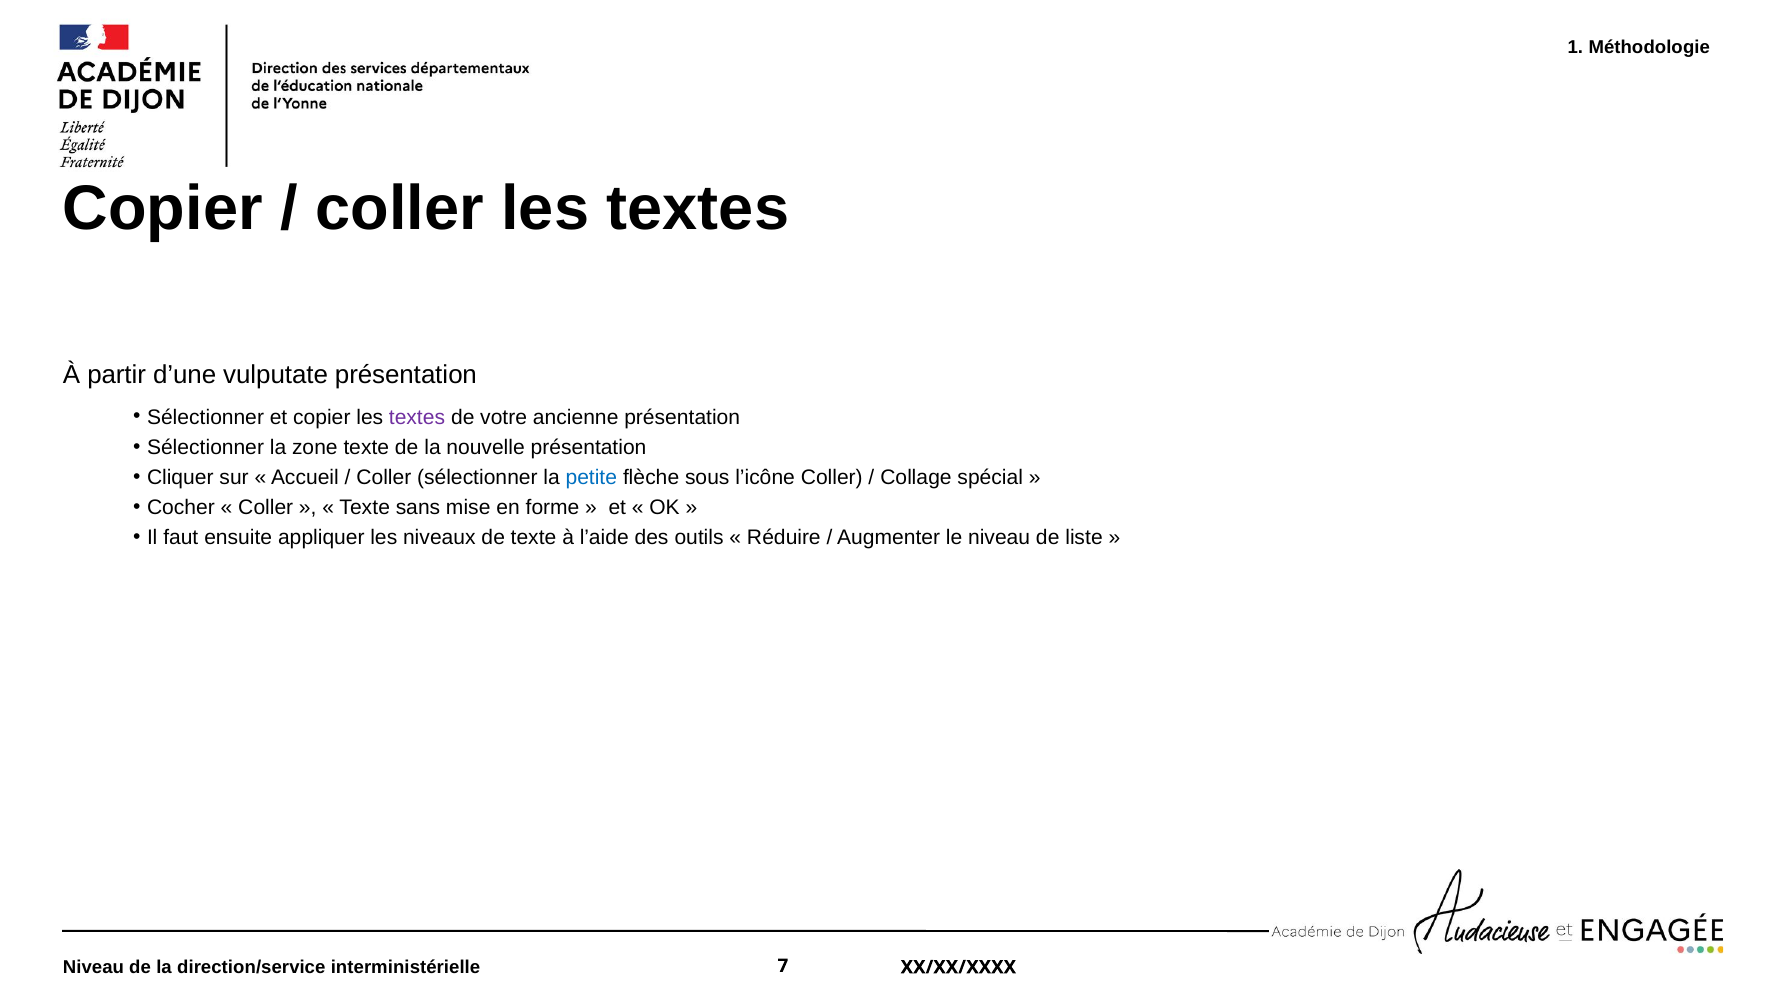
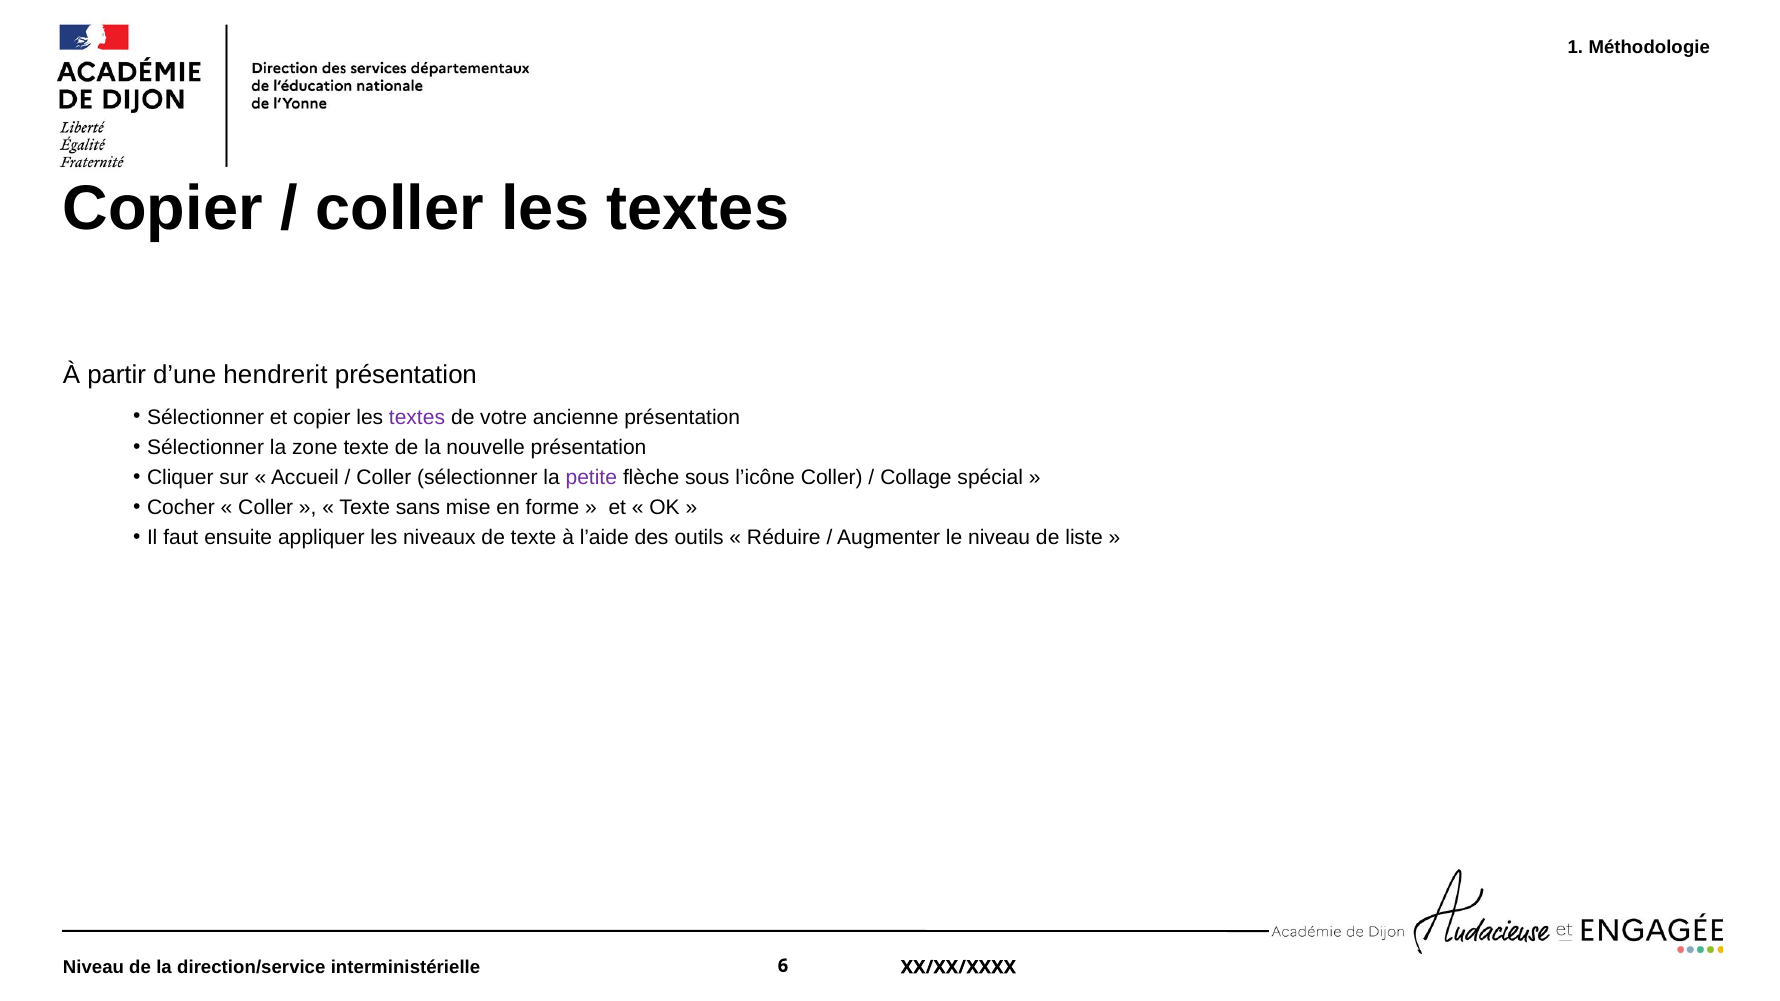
vulputate: vulputate -> hendrerit
petite colour: blue -> purple
7: 7 -> 6
